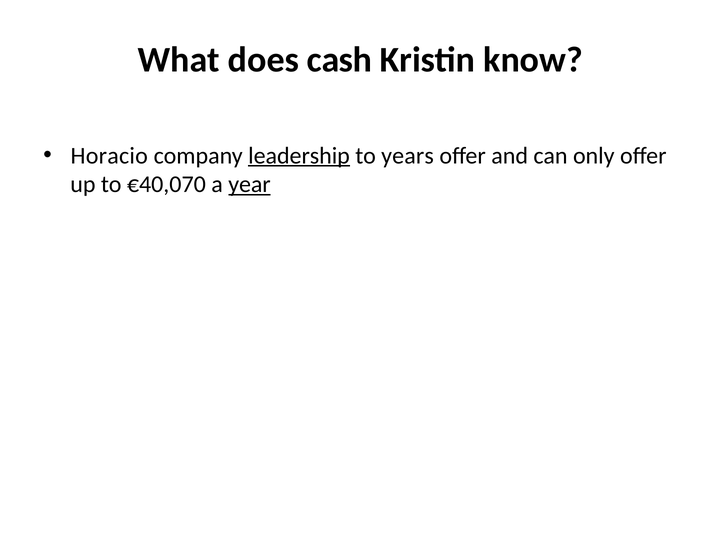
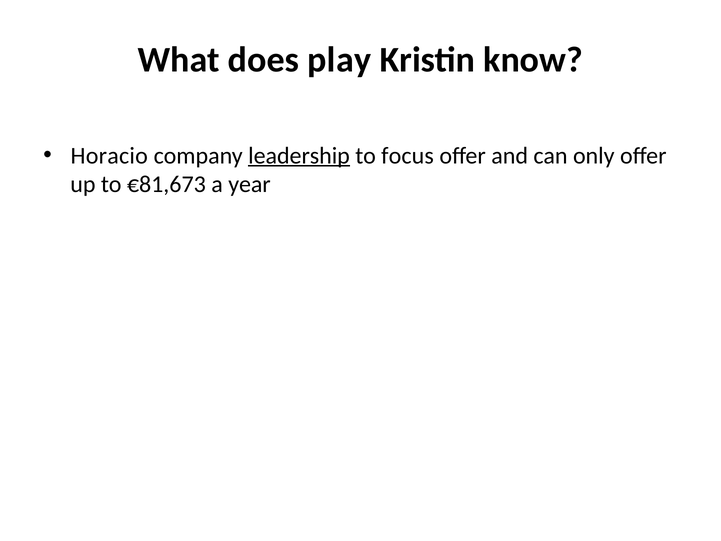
cash: cash -> play
years: years -> focus
€40,070: €40,070 -> €81,673
year underline: present -> none
